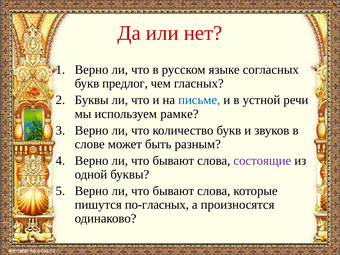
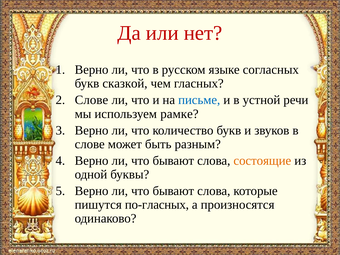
предлог: предлог -> сказкой
Буквы at (92, 100): Буквы -> Слове
состоящие colour: purple -> orange
